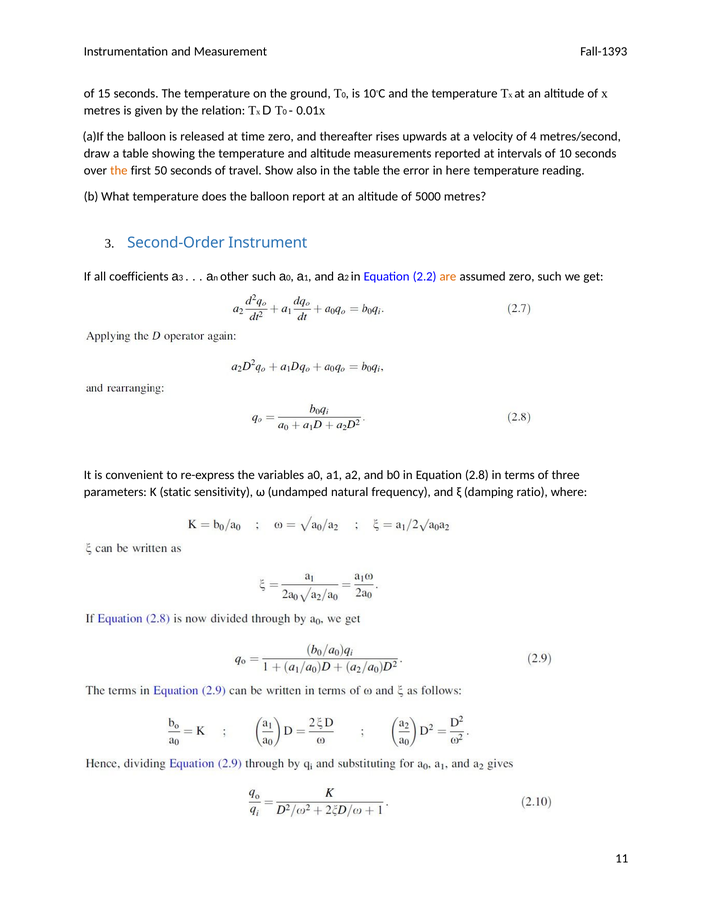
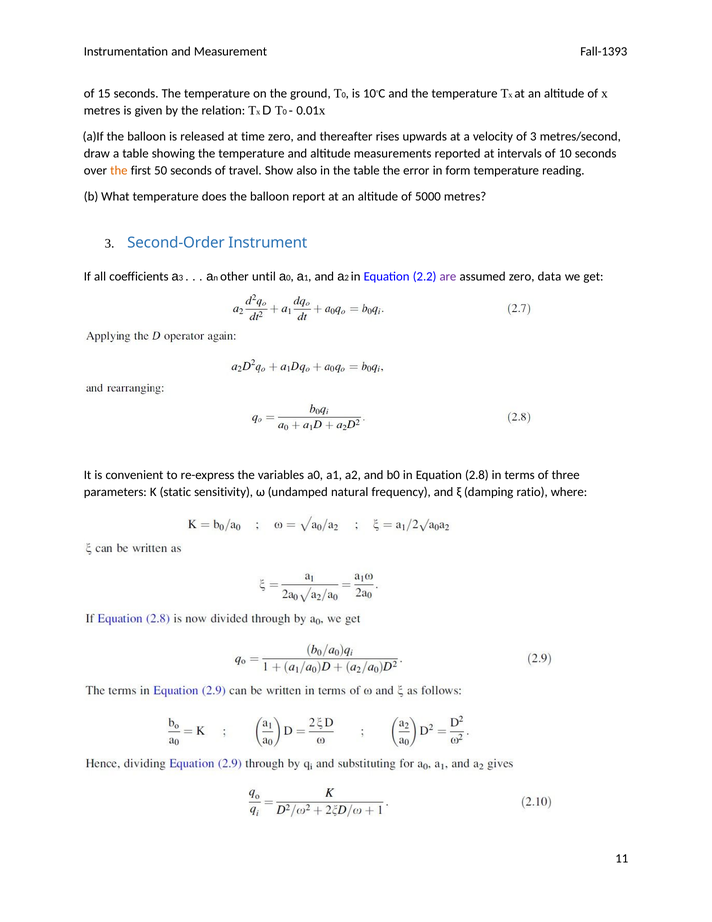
of 4: 4 -> 3
here: here -> form
other such: such -> until
are colour: orange -> purple
zero such: such -> data
